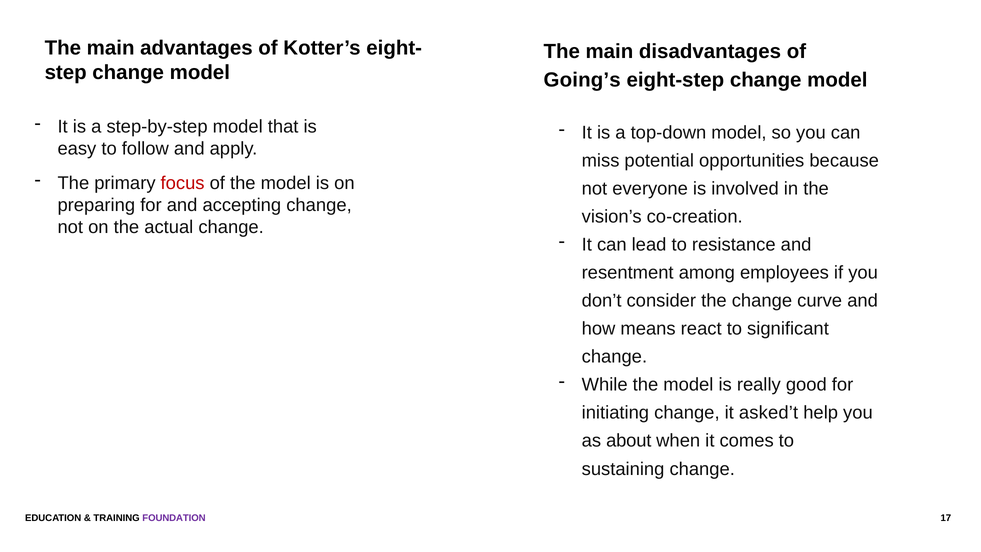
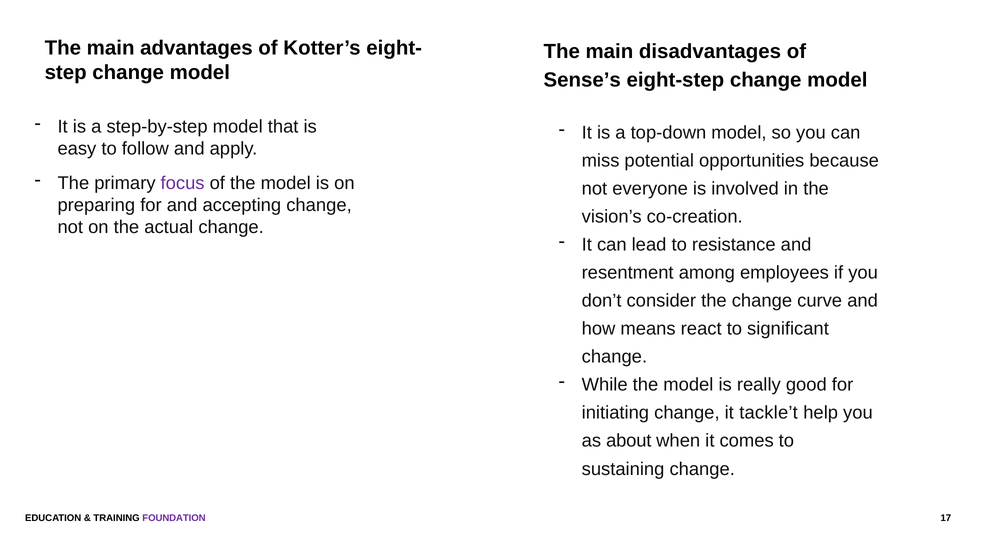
Going’s: Going’s -> Sense’s
focus colour: red -> purple
asked’t: asked’t -> tackle’t
